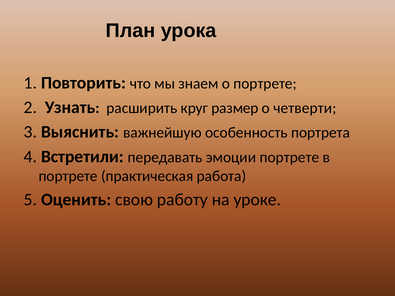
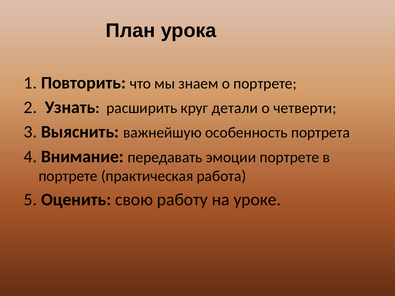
размер: размер -> детали
Встретили: Встретили -> Внимание
